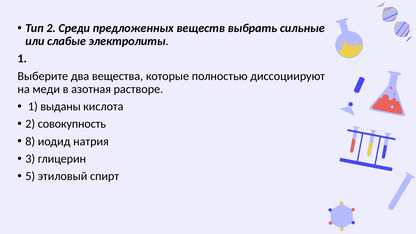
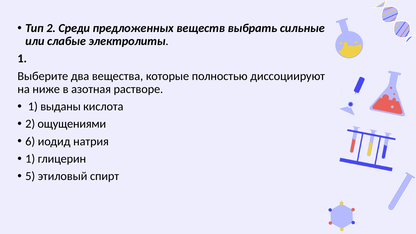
меди: меди -> ниже
совокупность: совокупность -> ощущениями
8: 8 -> 6
3 at (30, 159): 3 -> 1
